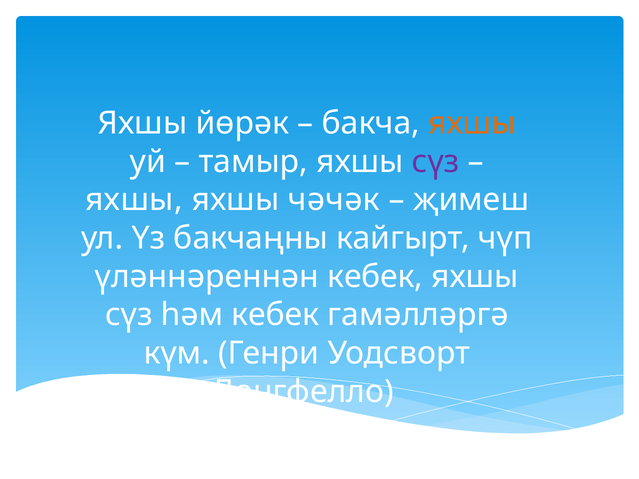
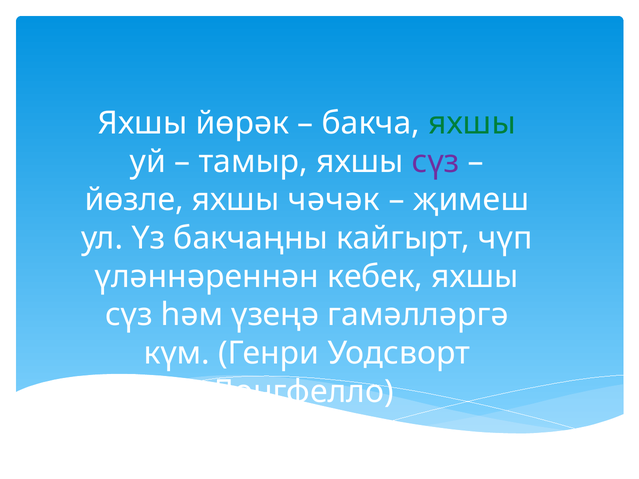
яхшы at (472, 123) colour: orange -> green
яхшы at (134, 200): яхшы -> йөзле
һәм кебек: кебек -> үзеңә
